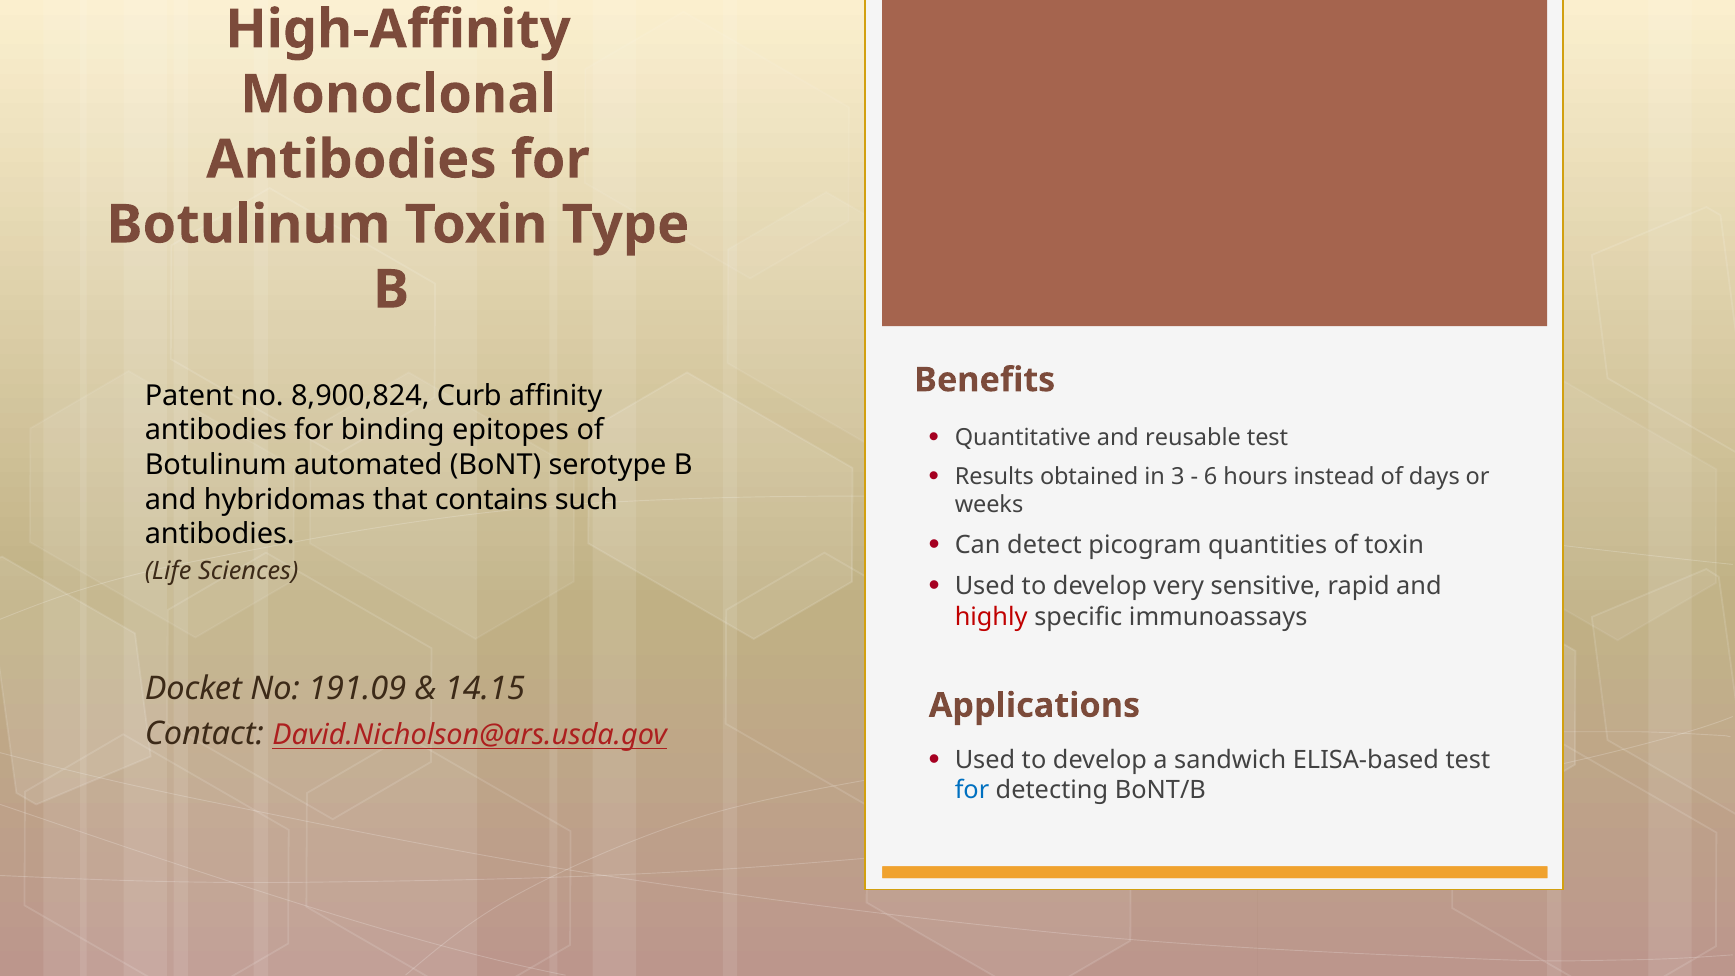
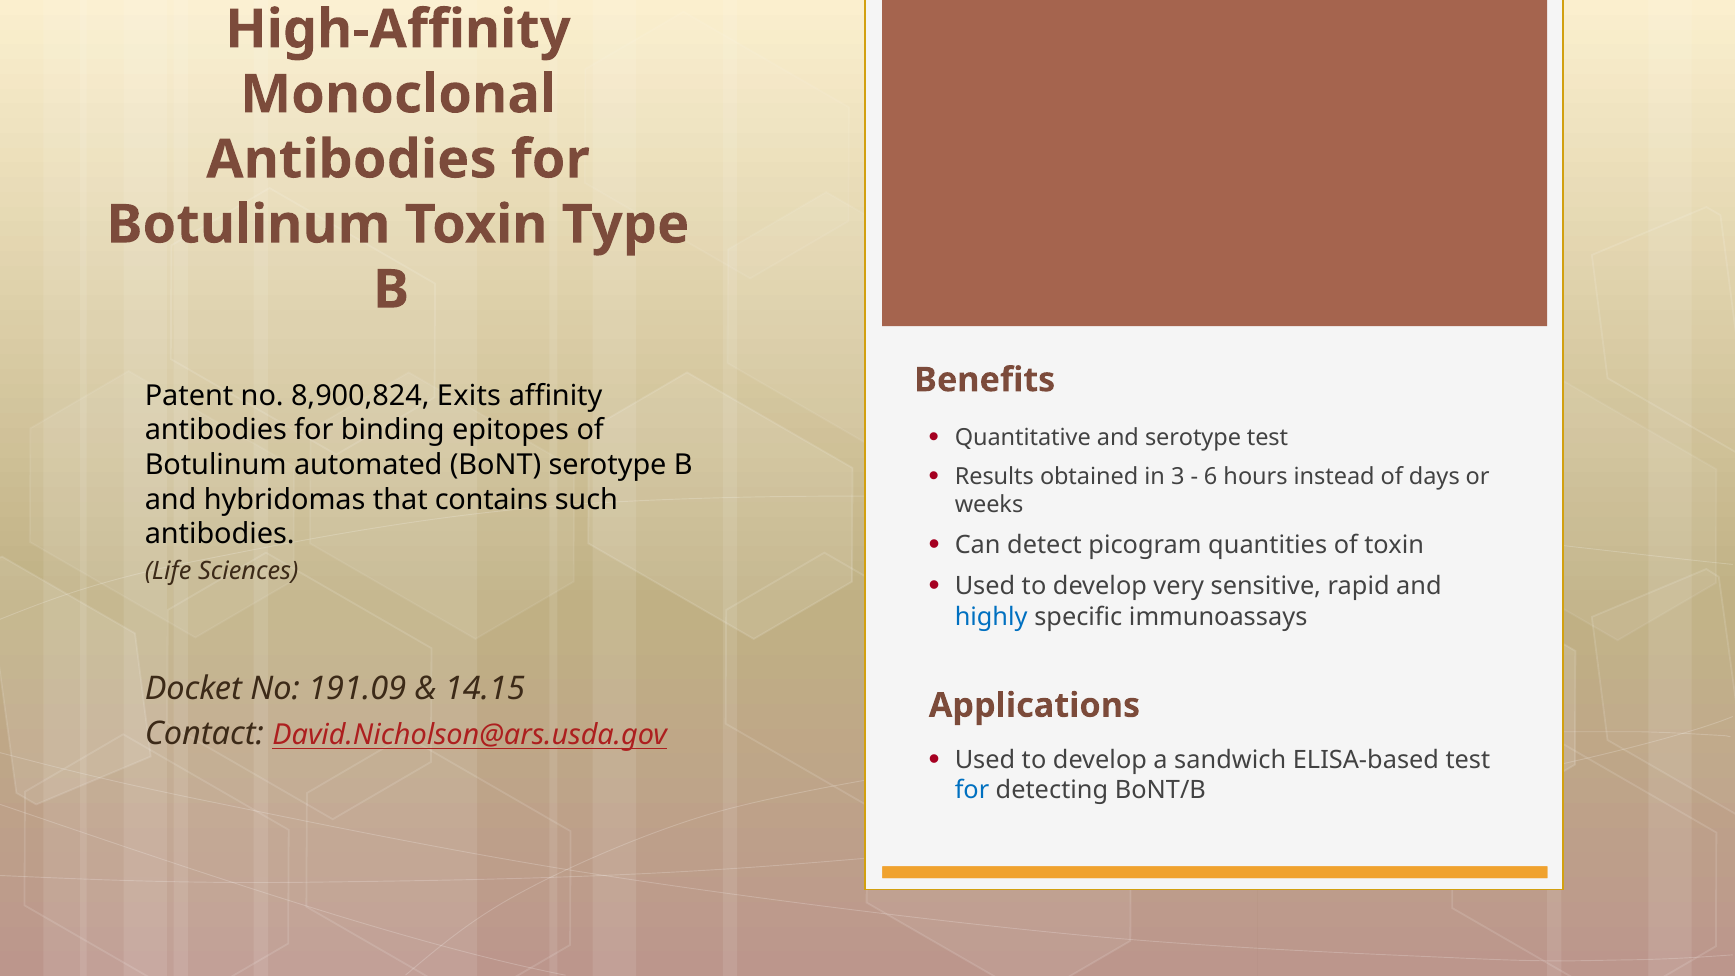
Curb: Curb -> Exits
and reusable: reusable -> serotype
highly colour: red -> blue
